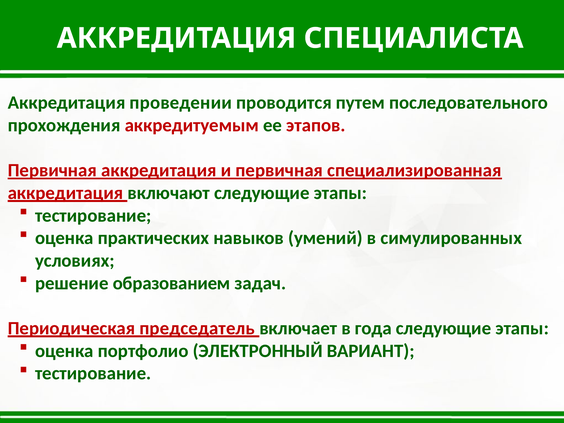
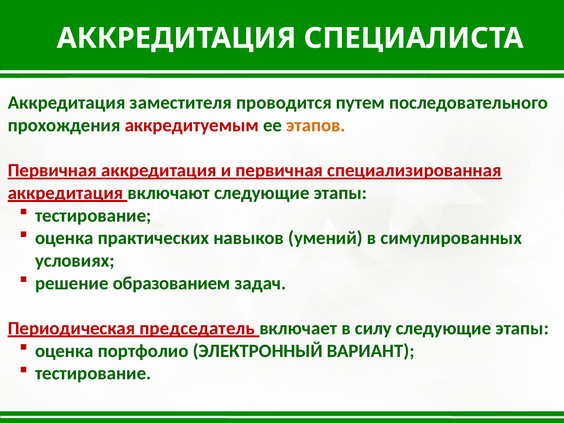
проведении: проведении -> заместителя
этапов colour: red -> orange
года: года -> силу
